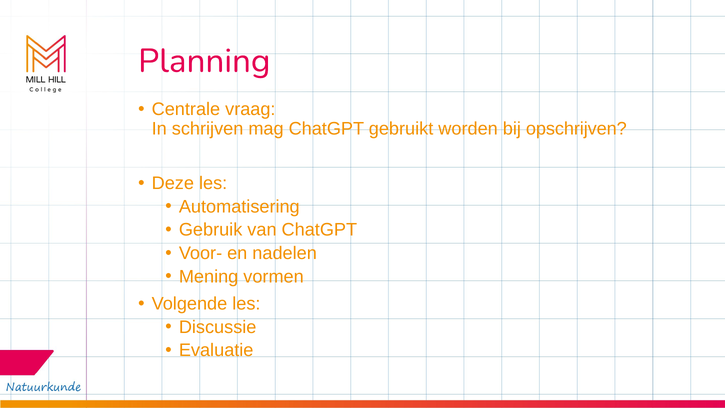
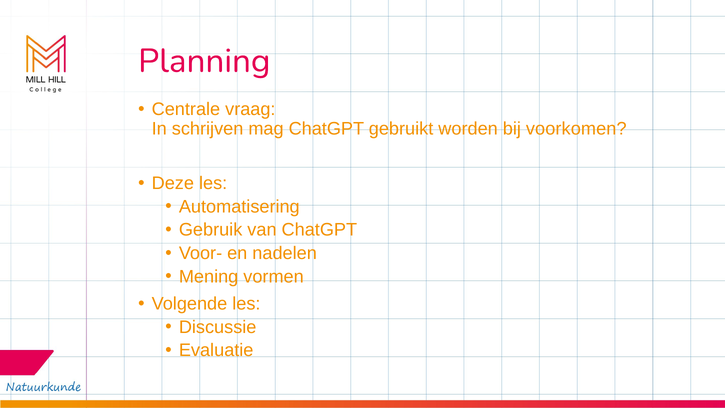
opschrijven: opschrijven -> voorkomen
